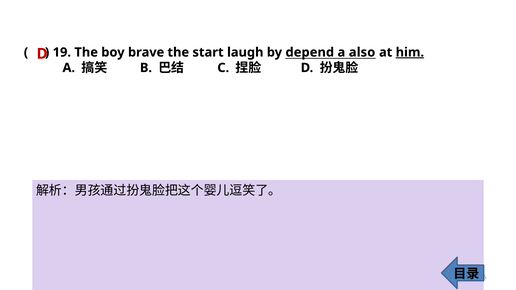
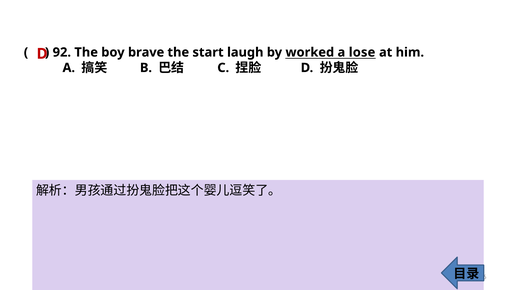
19: 19 -> 92
depend: depend -> worked
also: also -> lose
him underline: present -> none
